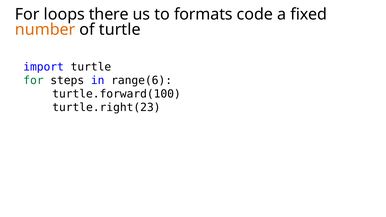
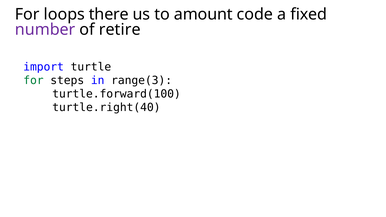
formats: formats -> amount
number colour: orange -> purple
of turtle: turtle -> retire
range(6: range(6 -> range(3
turtle.right(23: turtle.right(23 -> turtle.right(40
